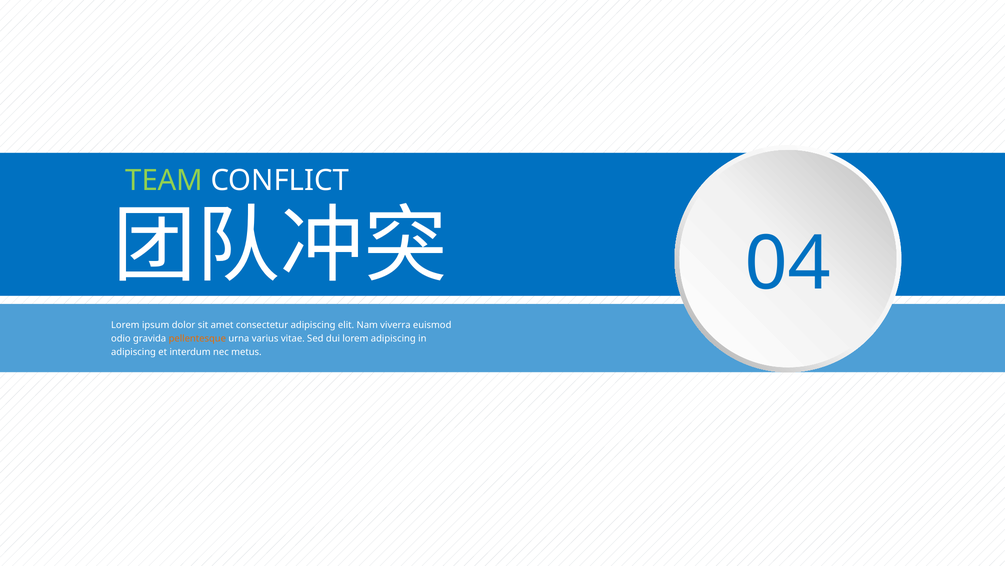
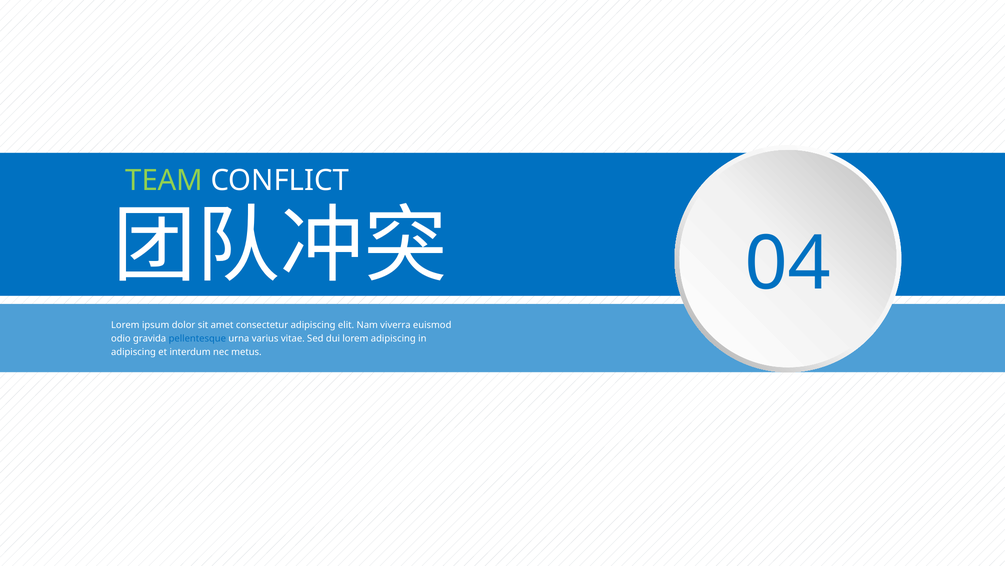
pellentesque colour: orange -> blue
